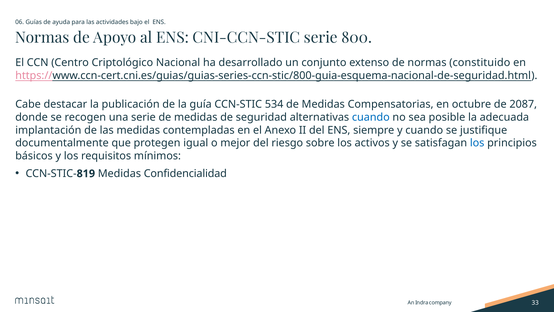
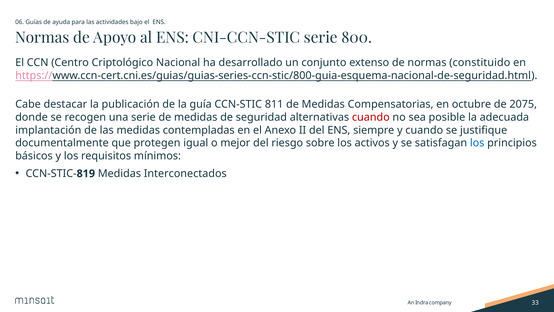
534: 534 -> 811
2087: 2087 -> 2075
cuando at (371, 117) colour: blue -> red
Confidencialidad: Confidencialidad -> Interconectados
